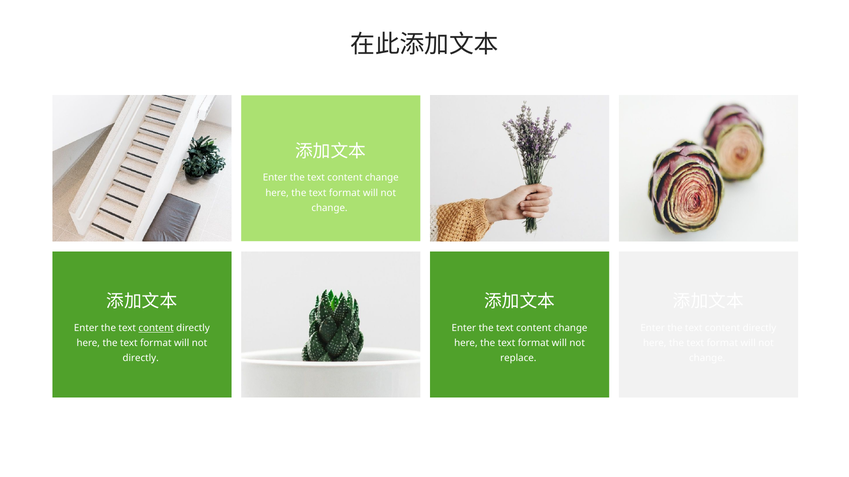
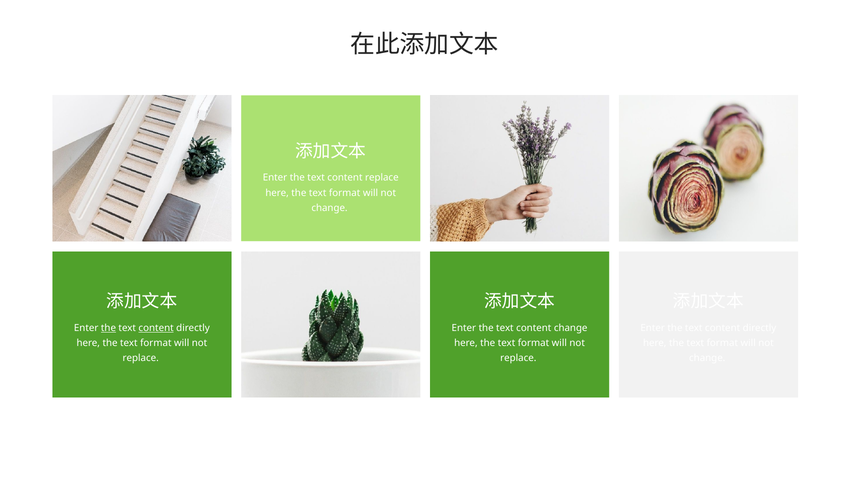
change at (382, 178): change -> replace
the at (108, 328) underline: none -> present
directly at (141, 359): directly -> replace
